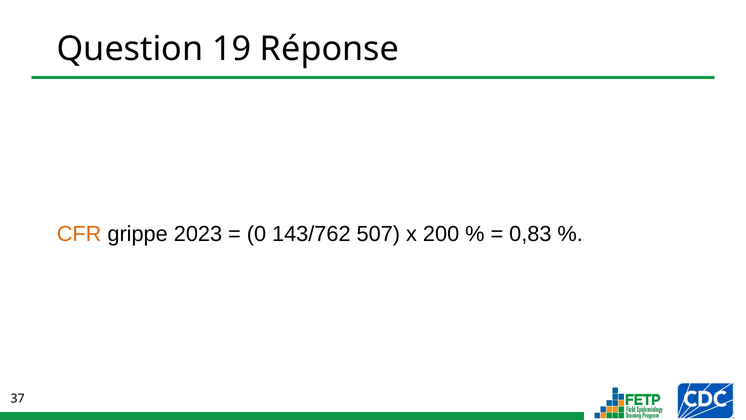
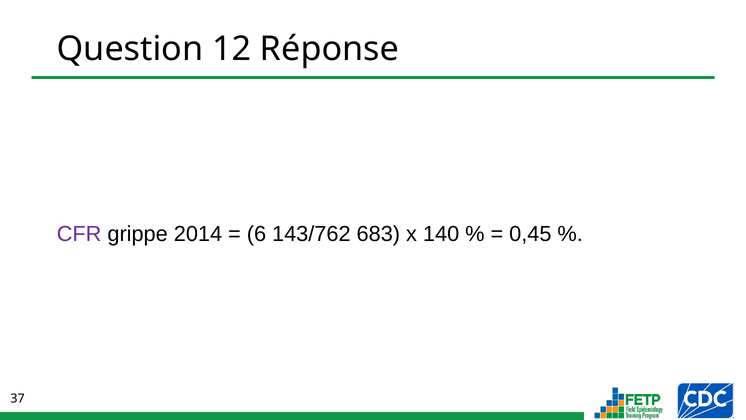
19: 19 -> 12
CFR colour: orange -> purple
2023: 2023 -> 2014
0: 0 -> 6
507: 507 -> 683
200: 200 -> 140
0,83: 0,83 -> 0,45
